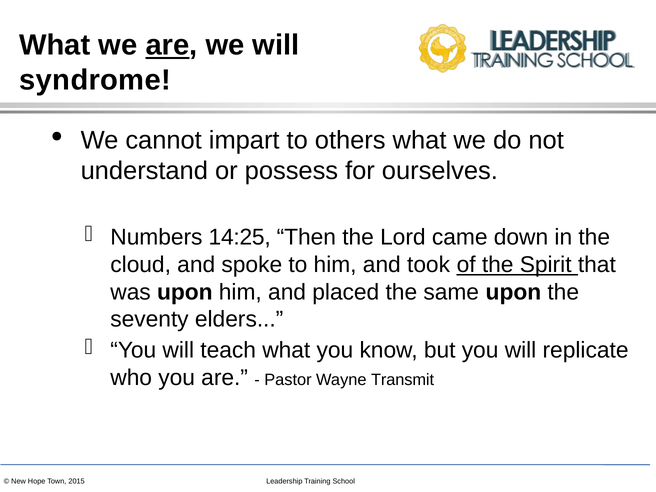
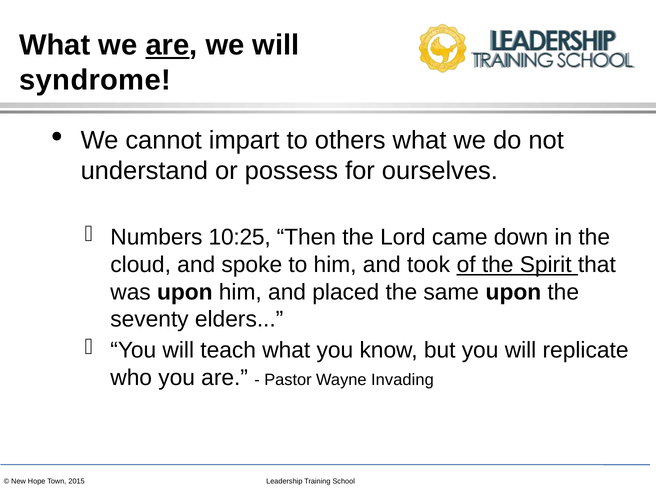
14:25: 14:25 -> 10:25
Transmit: Transmit -> Invading
